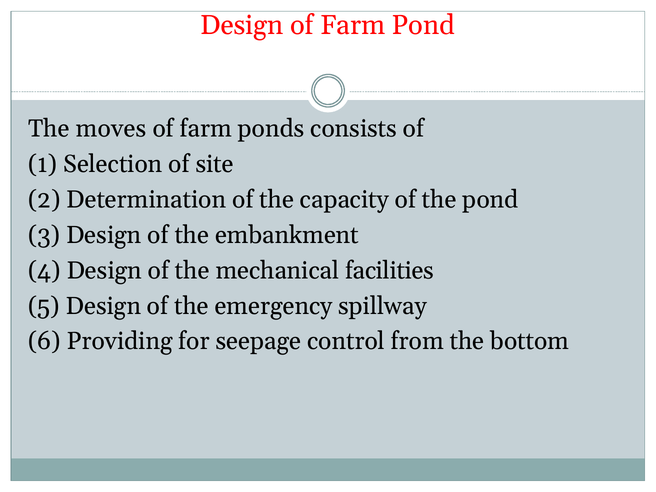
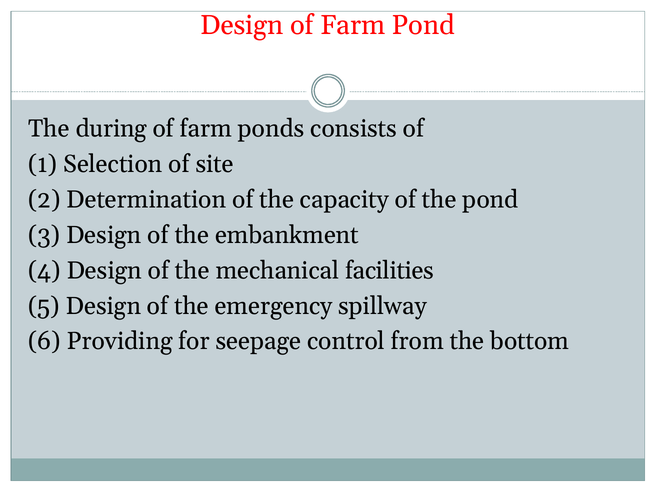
moves: moves -> during
